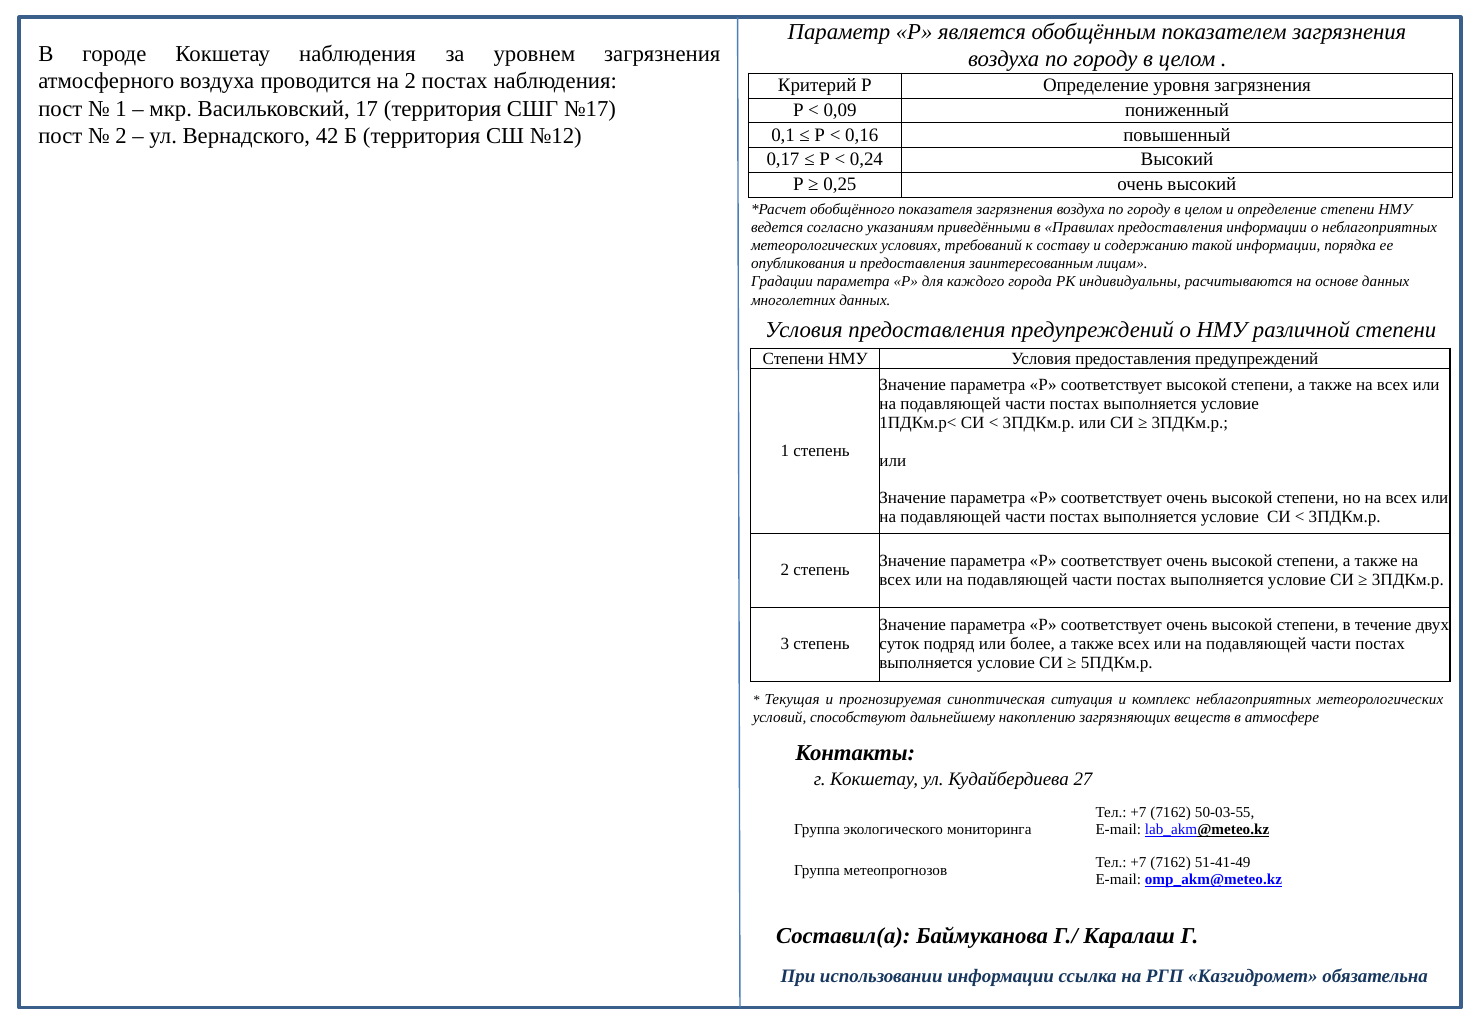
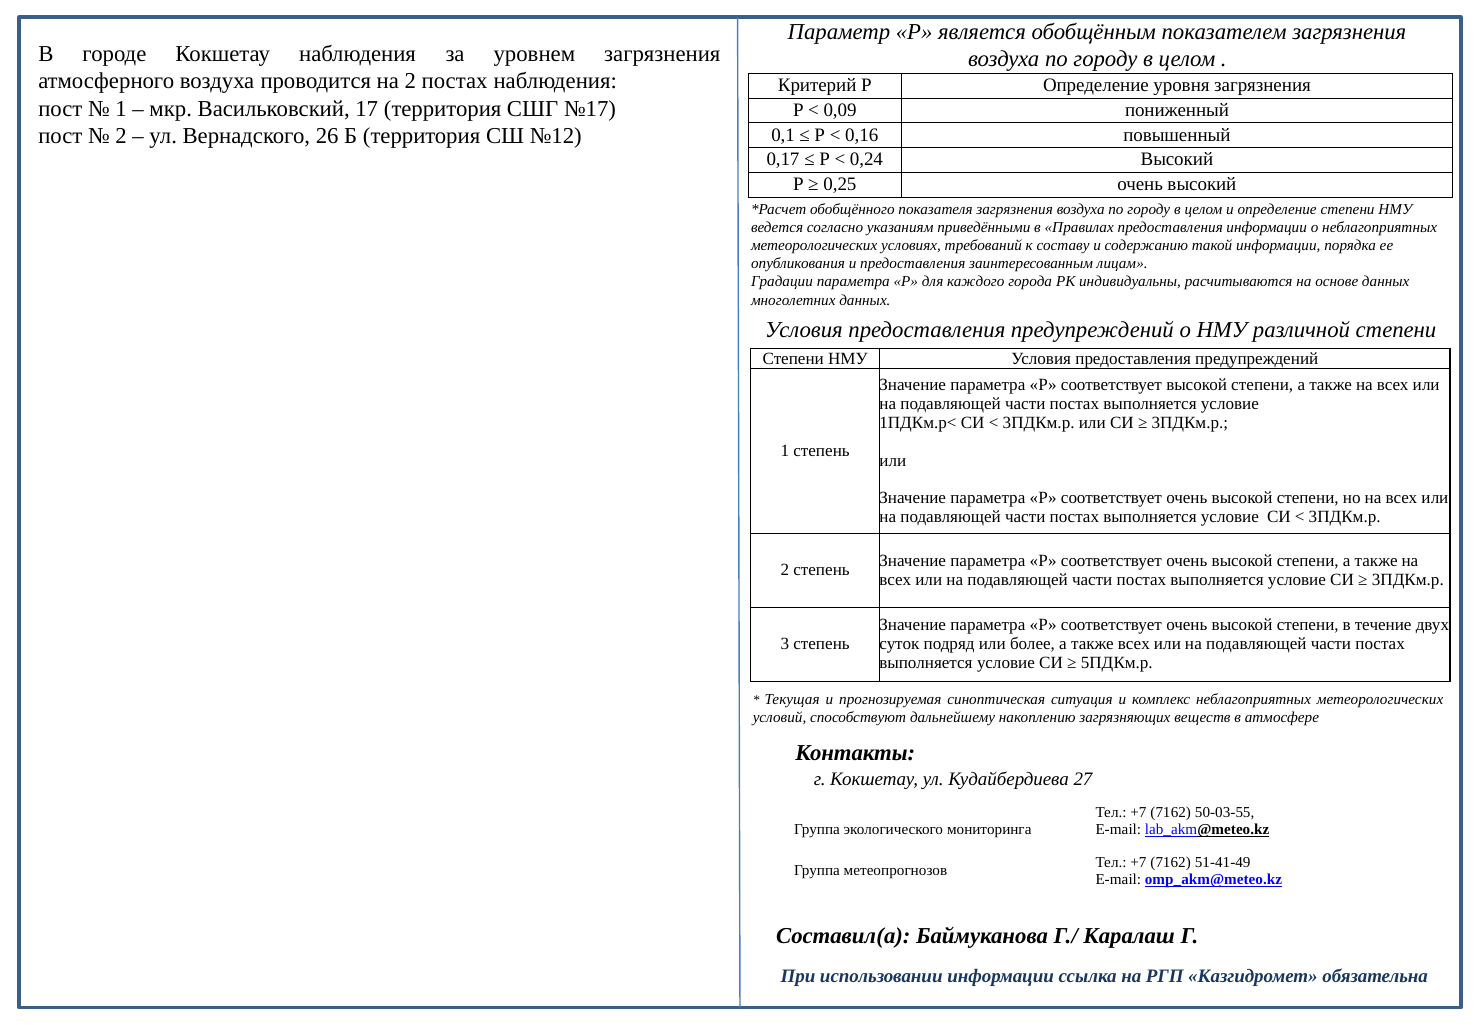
42: 42 -> 26
